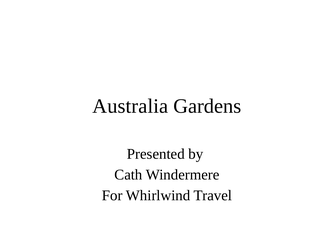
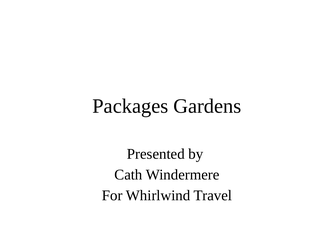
Australia: Australia -> Packages
